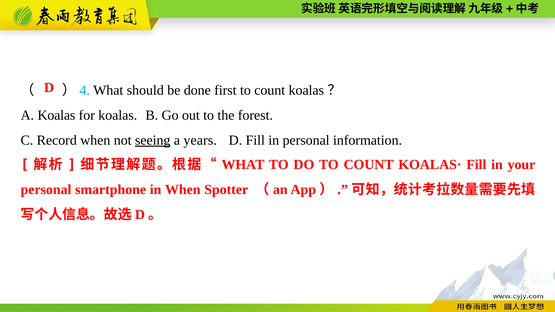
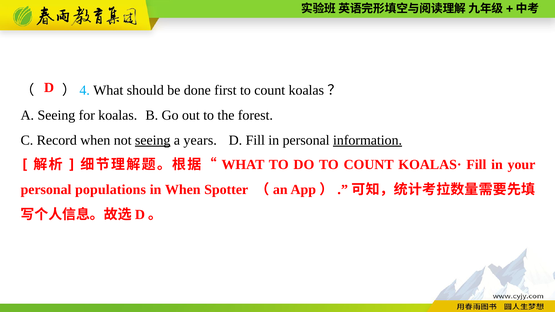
A Koalas: Koalas -> Seeing
information underline: none -> present
smartphone: smartphone -> populations
